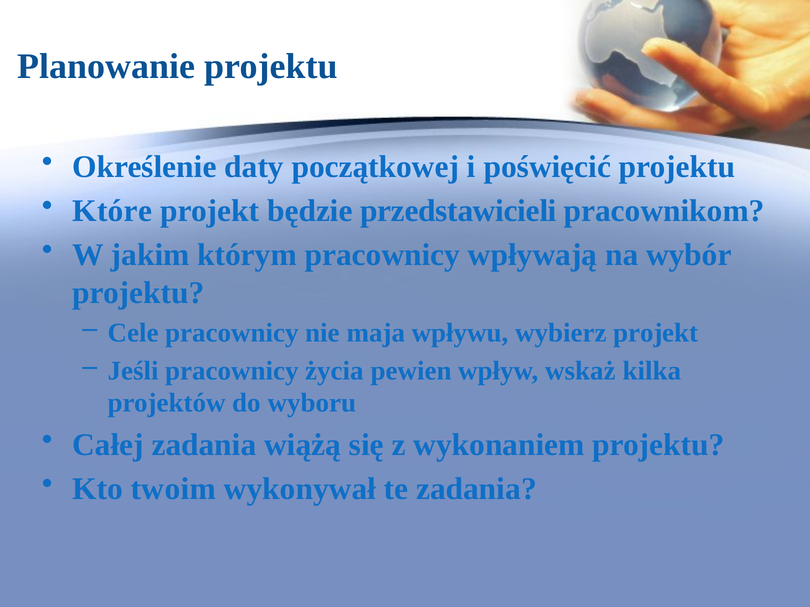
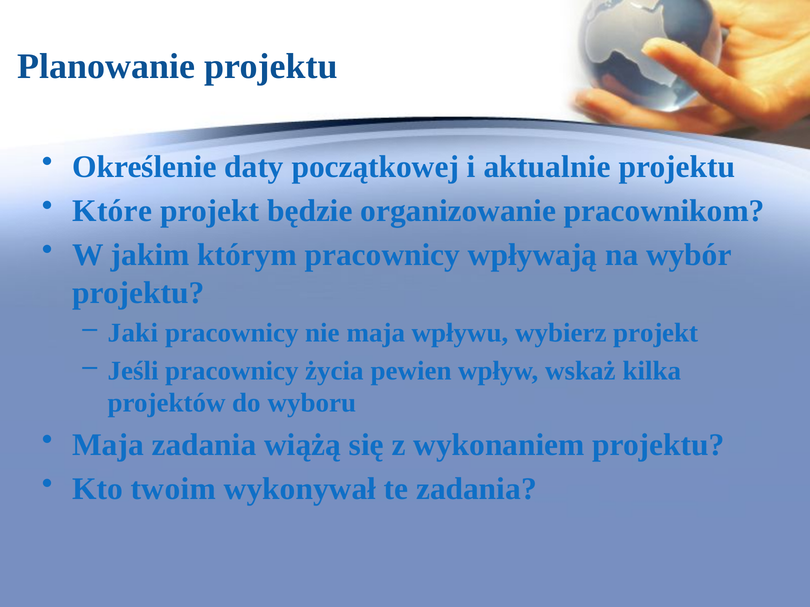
poświęcić: poświęcić -> aktualnie
przedstawicieli: przedstawicieli -> organizowanie
Cele: Cele -> Jaki
Całej at (108, 445): Całej -> Maja
